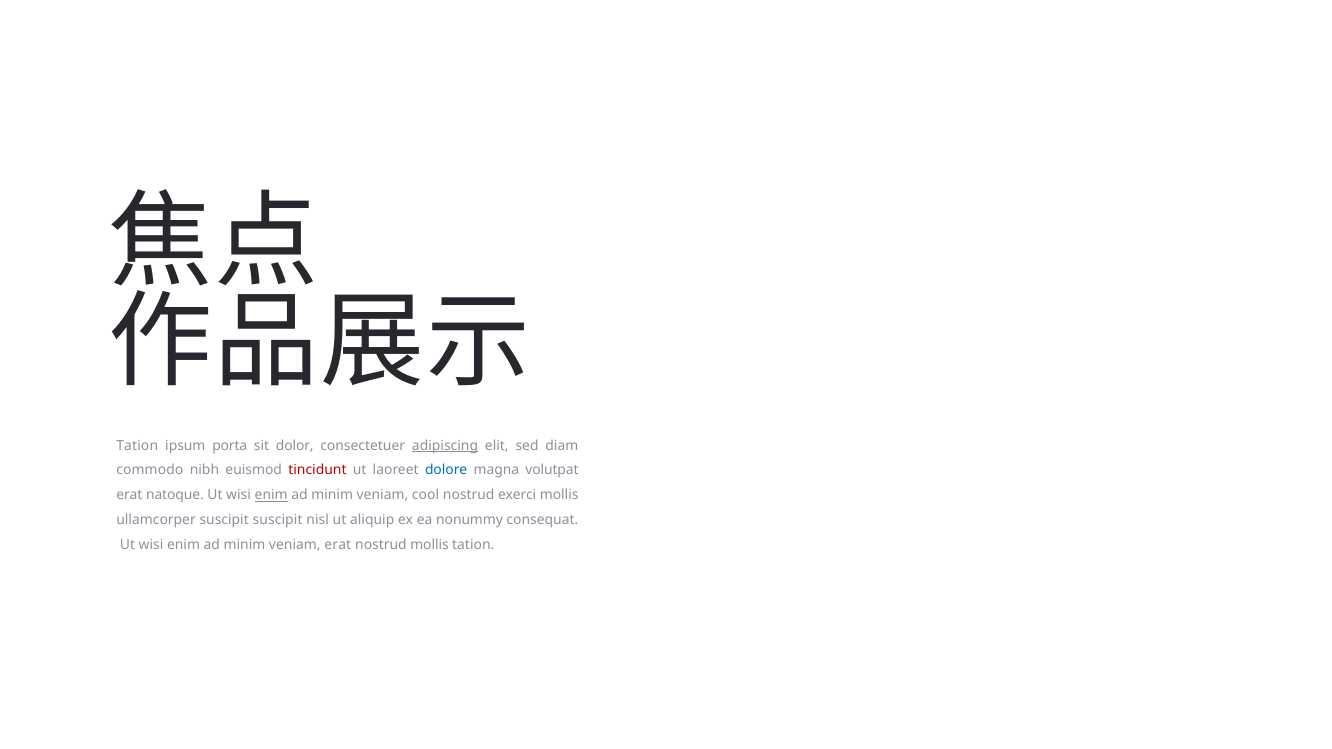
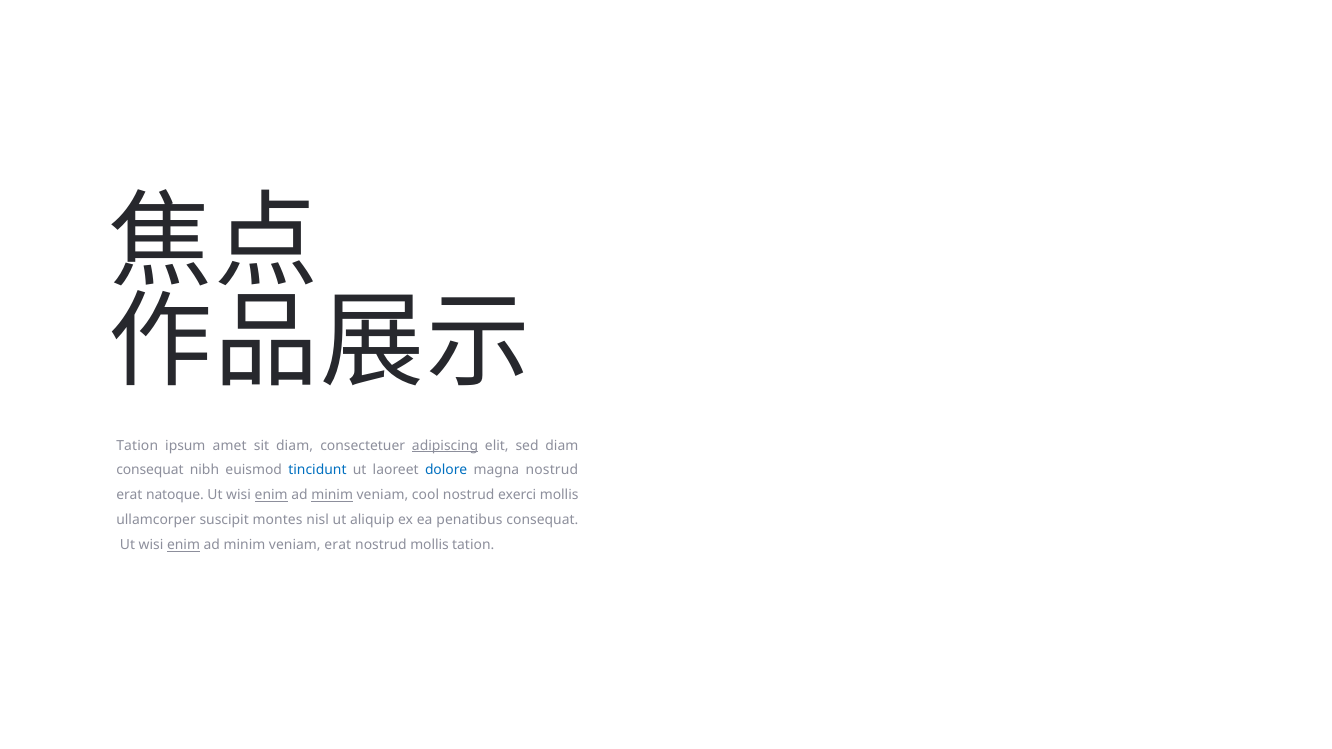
porta: porta -> amet
sit dolor: dolor -> diam
commodo at (150, 471): commodo -> consequat
tincidunt colour: red -> blue
magna volutpat: volutpat -> nostrud
minim at (332, 496) underline: none -> present
suscipit suscipit: suscipit -> montes
nonummy: nonummy -> penatibus
enim at (184, 546) underline: none -> present
